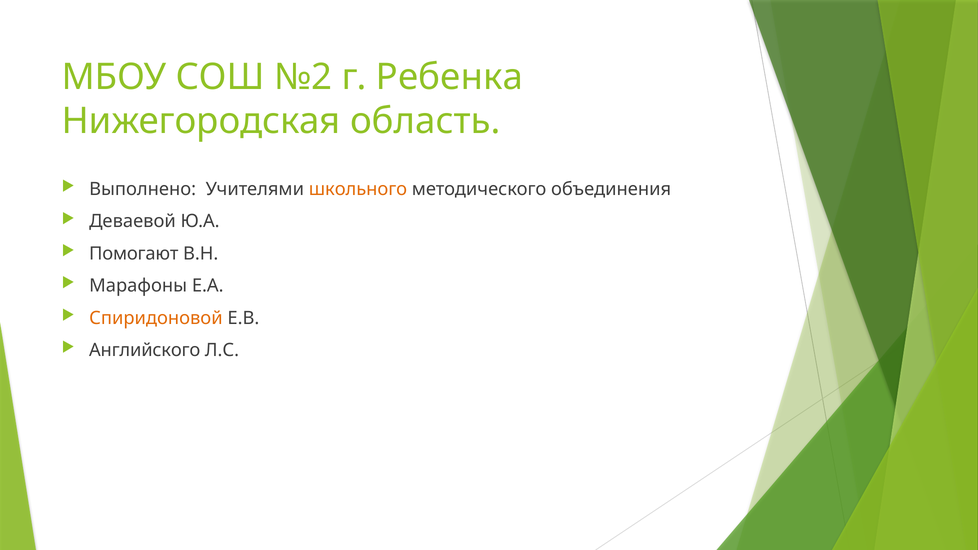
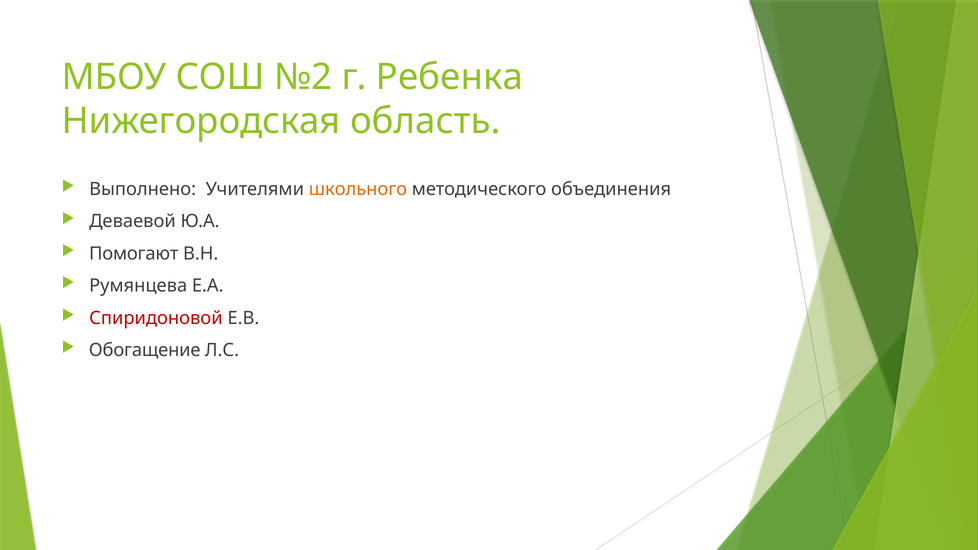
Марафоны: Марафоны -> Румянцева
Спиридоновой colour: orange -> red
Английского: Английского -> Обогащение
